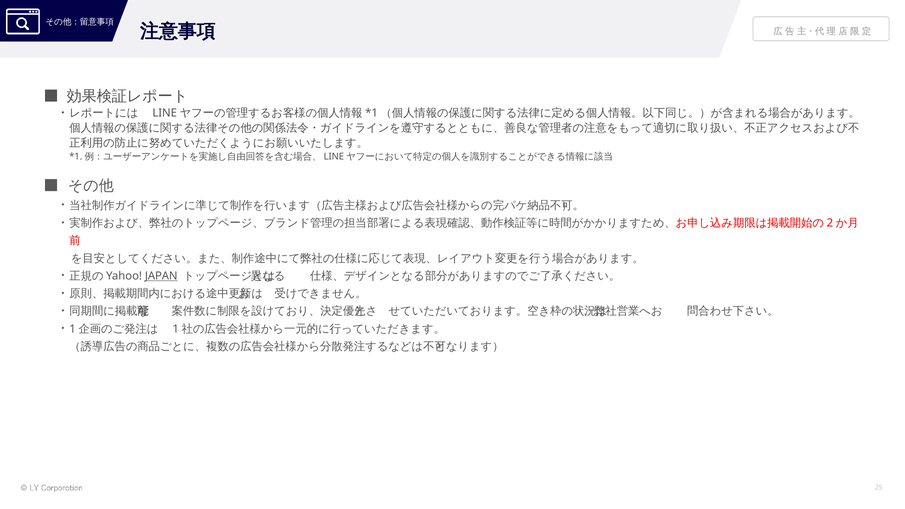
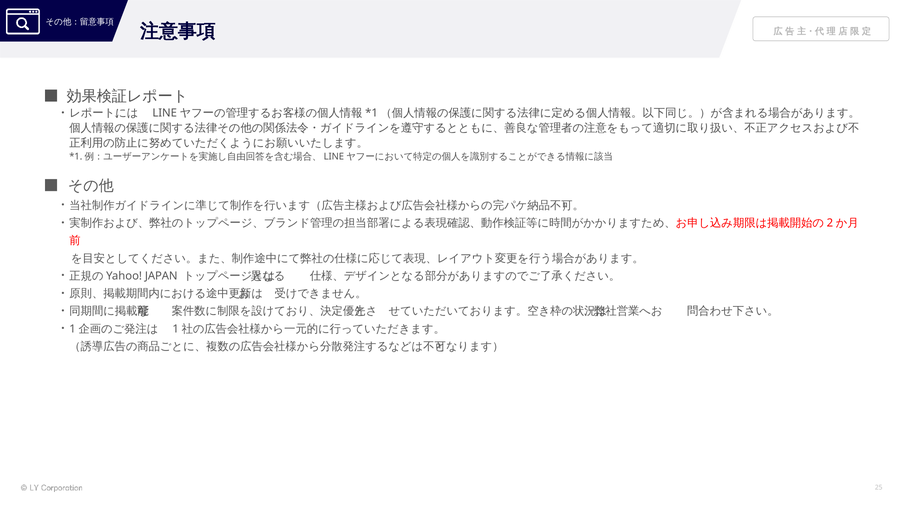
JAPAN underline: present -> none
